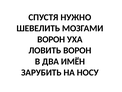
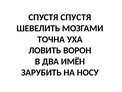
СПУСТЯ НУЖНО: НУЖНО -> СПУСТЯ
ВОРОН at (51, 39): ВОРОН -> ТОЧНА
